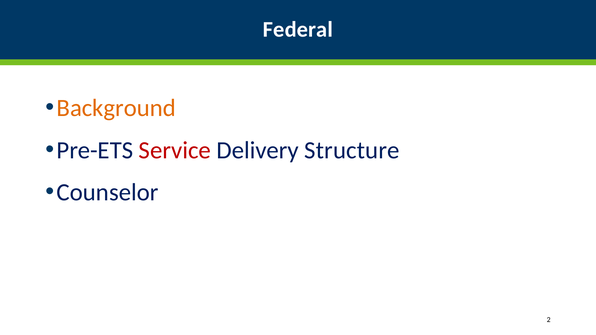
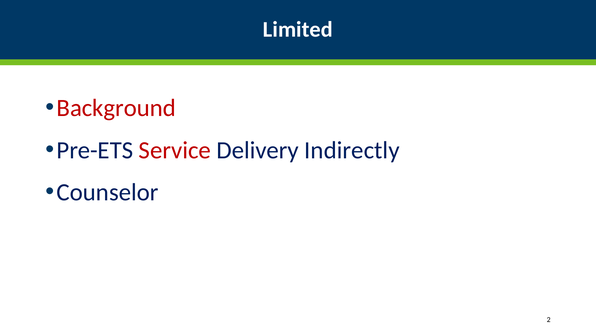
Federal: Federal -> Limited
Background colour: orange -> red
Structure: Structure -> Indirectly
